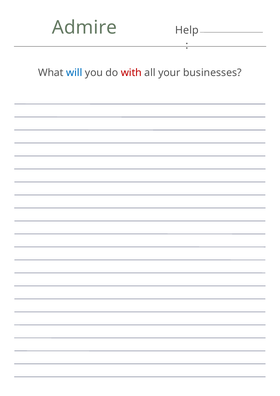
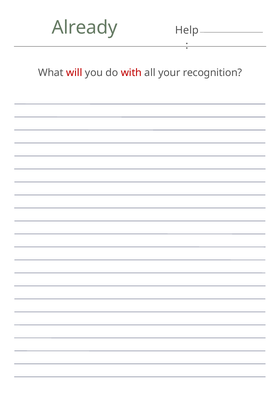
Admire: Admire -> Already
will colour: blue -> red
businesses: businesses -> recognition
